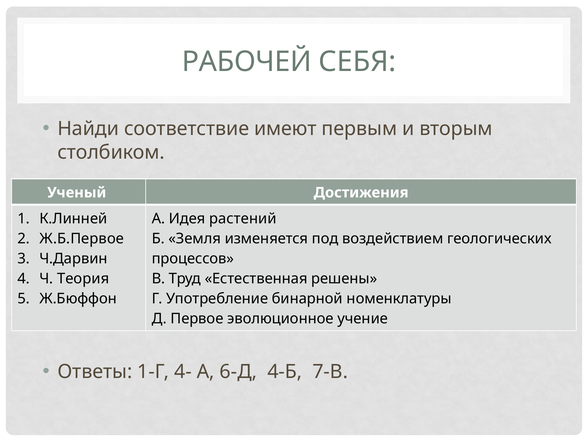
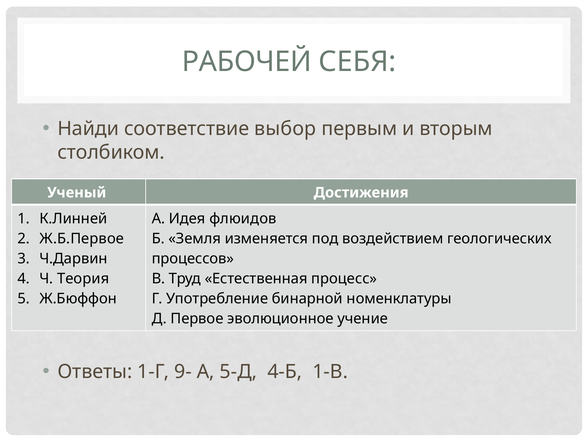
имеют: имеют -> выбор
растений: растений -> флюидов
решены: решены -> процесс
4-: 4- -> 9-
6-Д: 6-Д -> 5-Д
7-В: 7-В -> 1-В
